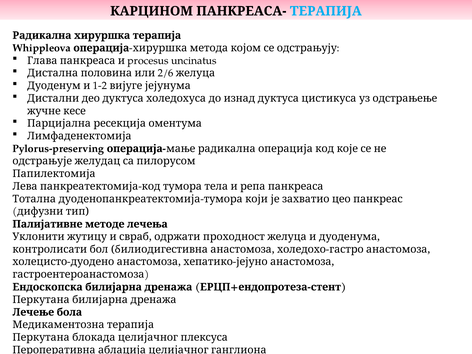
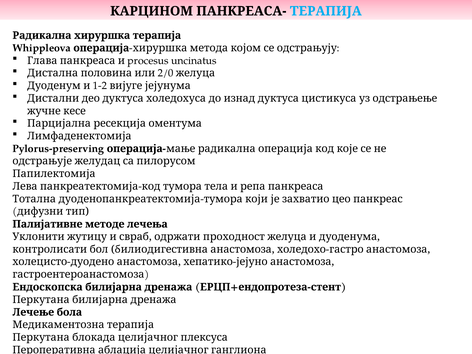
2/6: 2/6 -> 2/0
